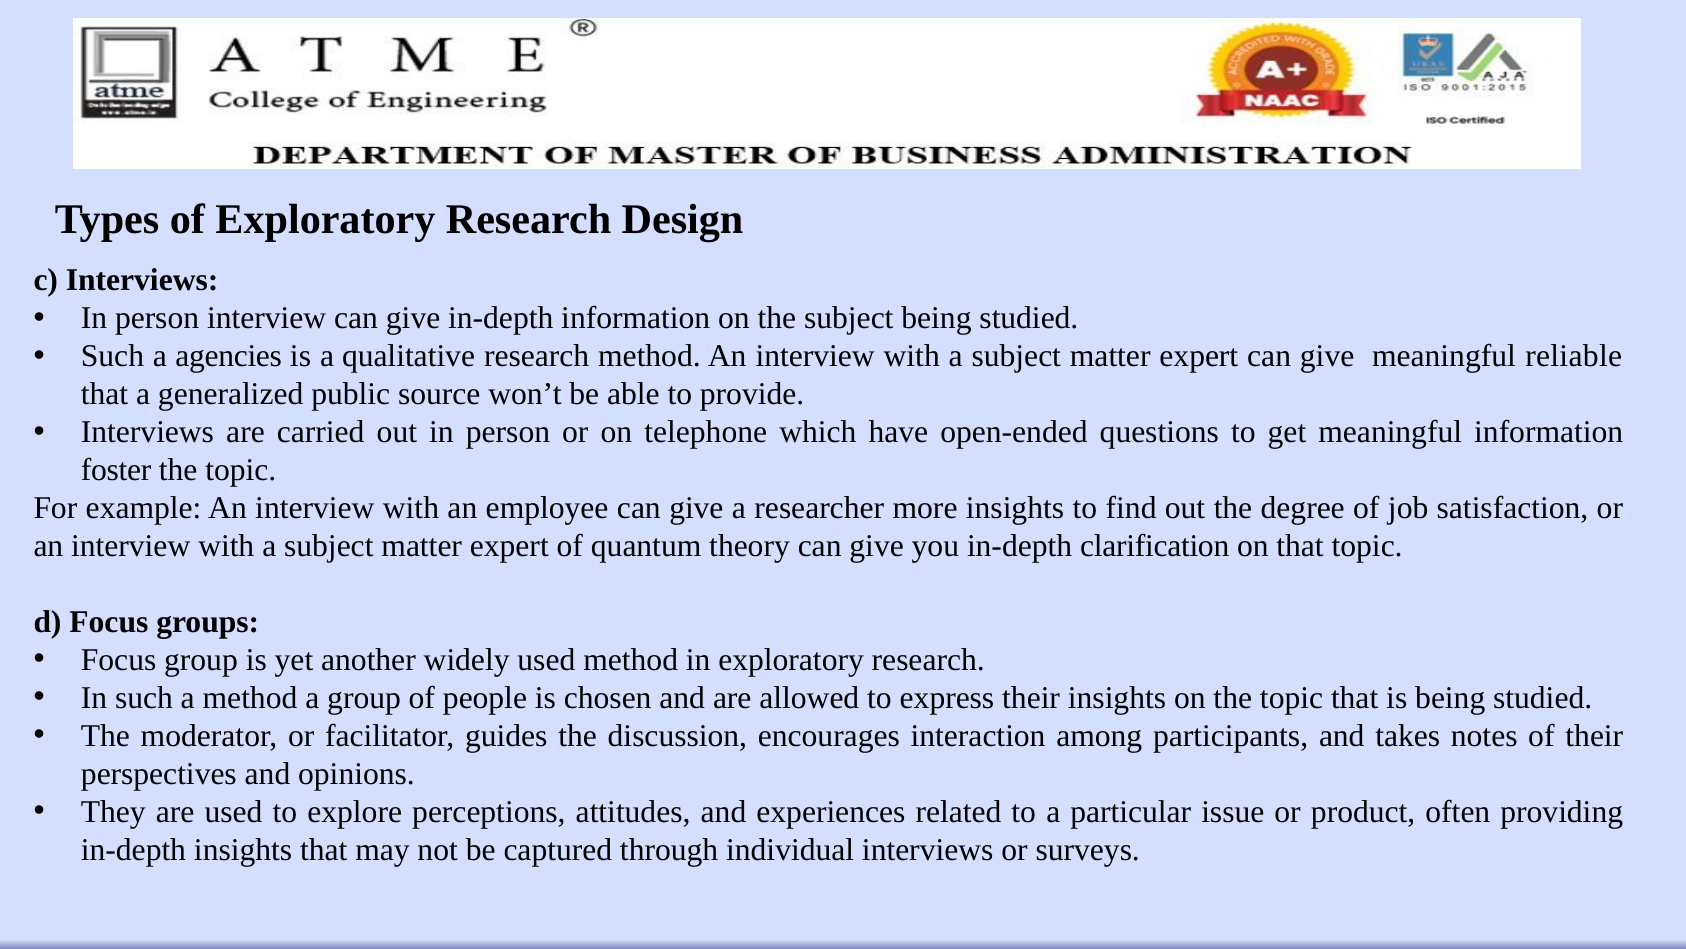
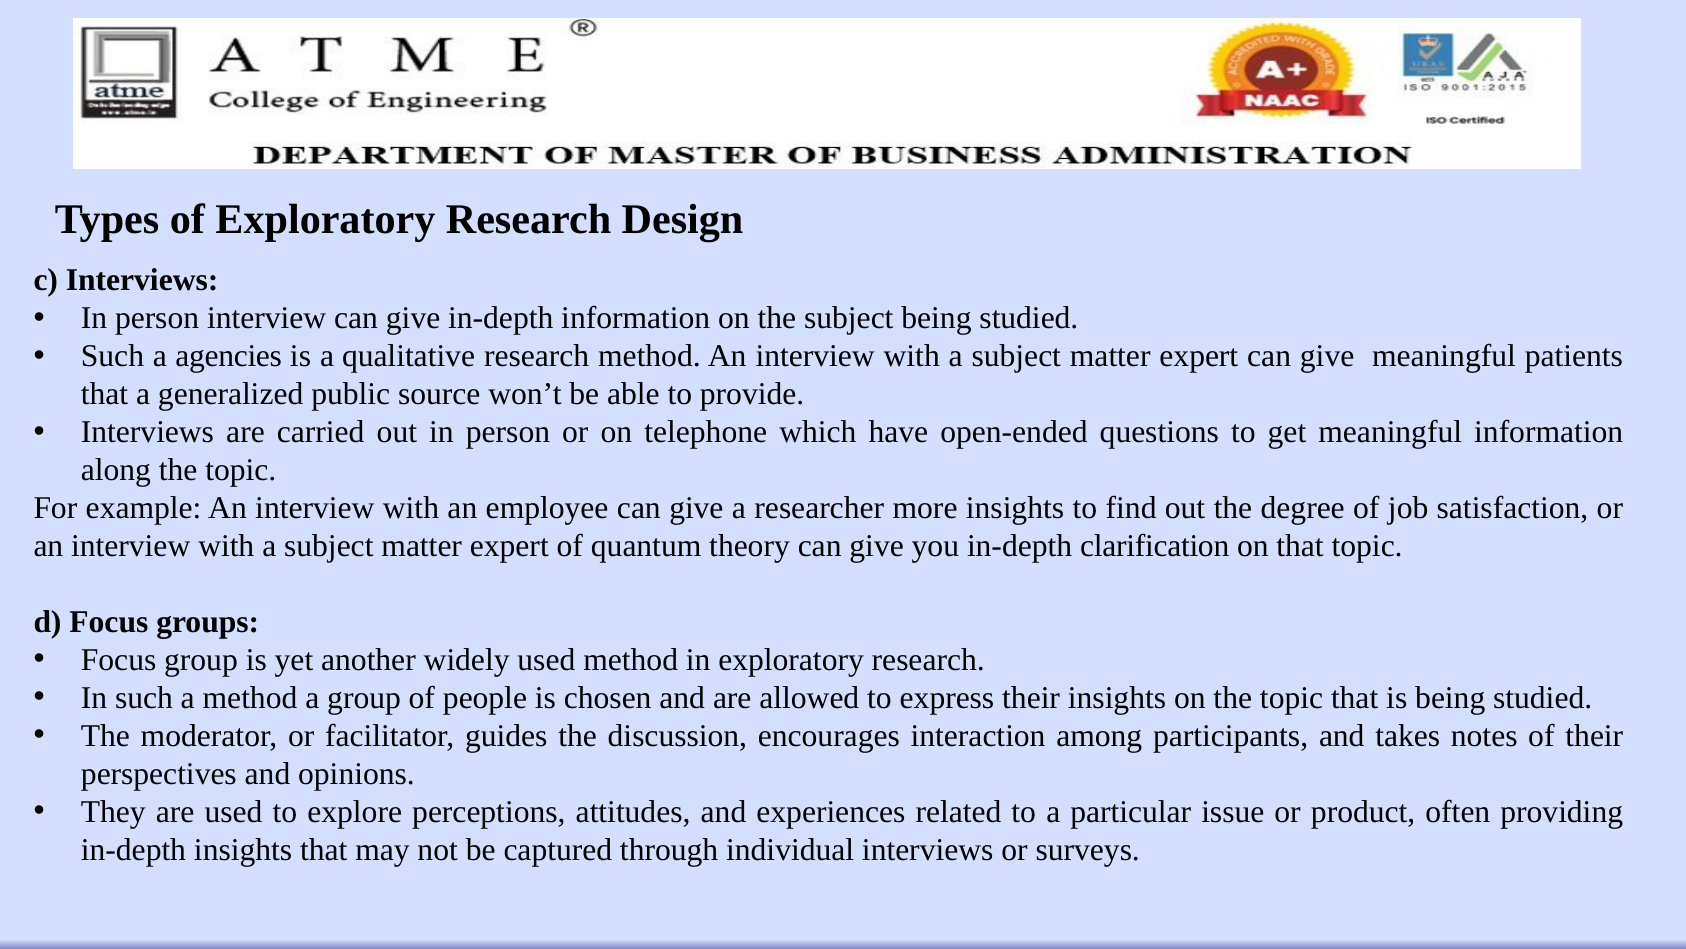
reliable: reliable -> patients
foster: foster -> along
